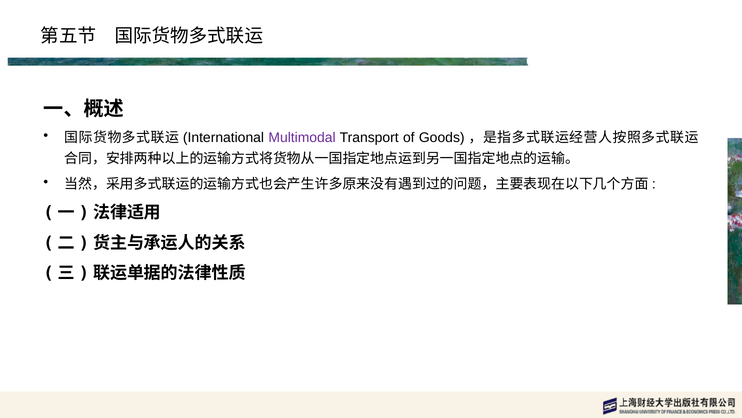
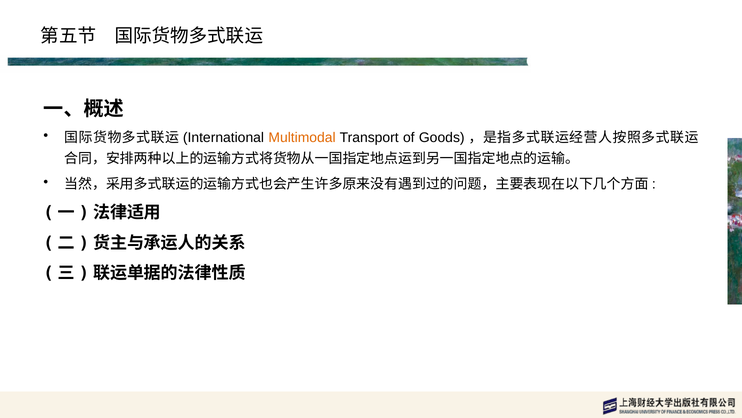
Multimodal colour: purple -> orange
